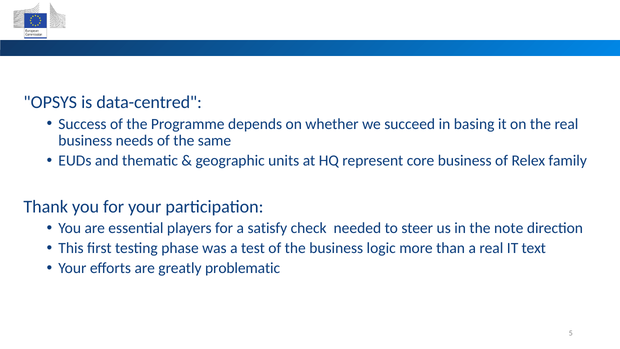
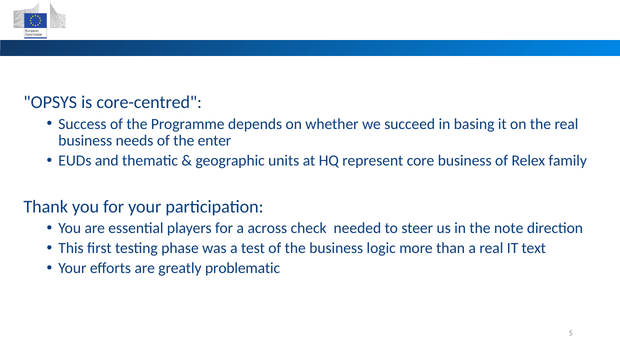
data-centred: data-centred -> core-centred
same: same -> enter
satisfy: satisfy -> across
